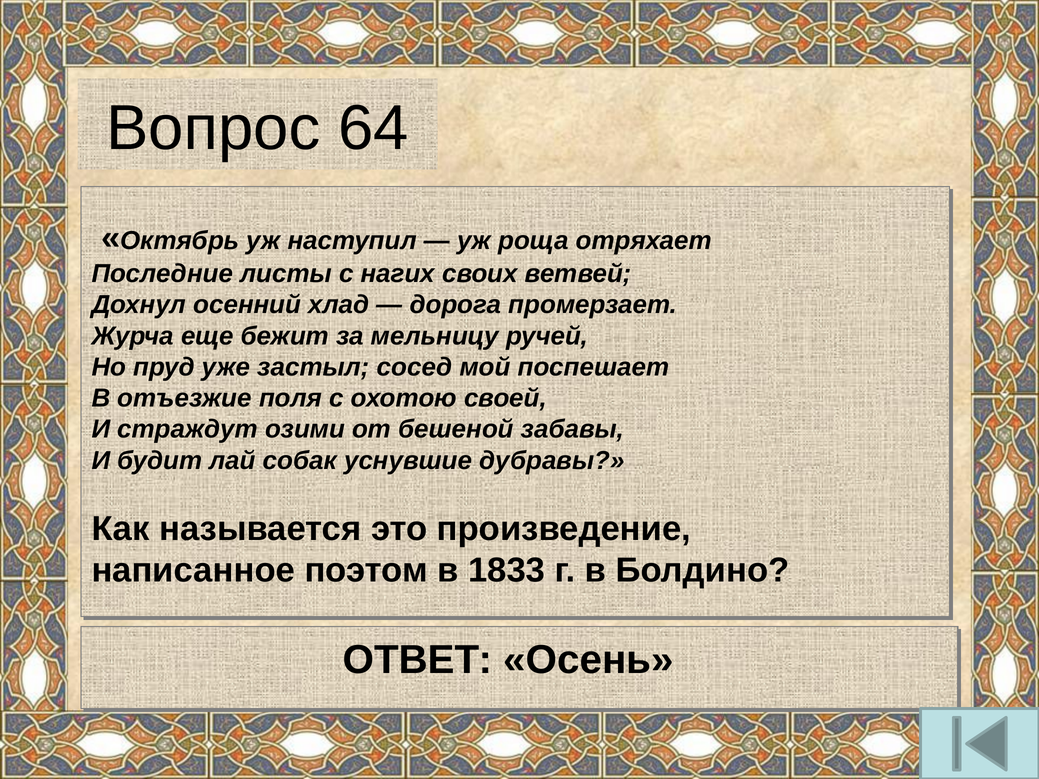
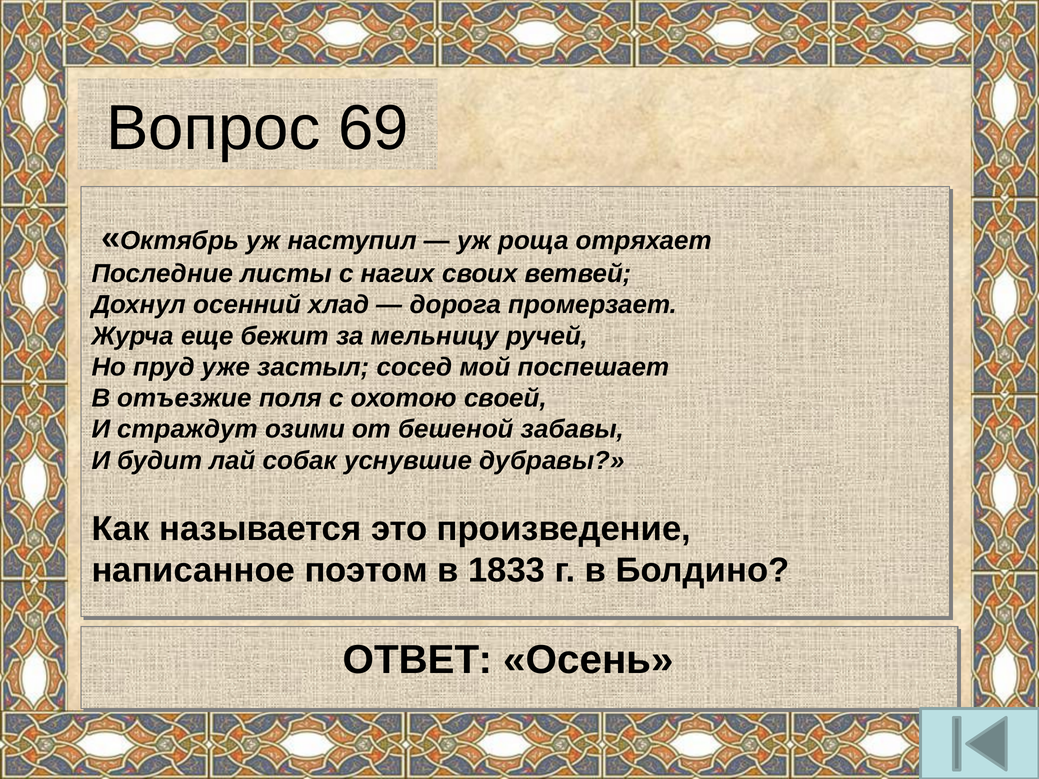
64: 64 -> 69
